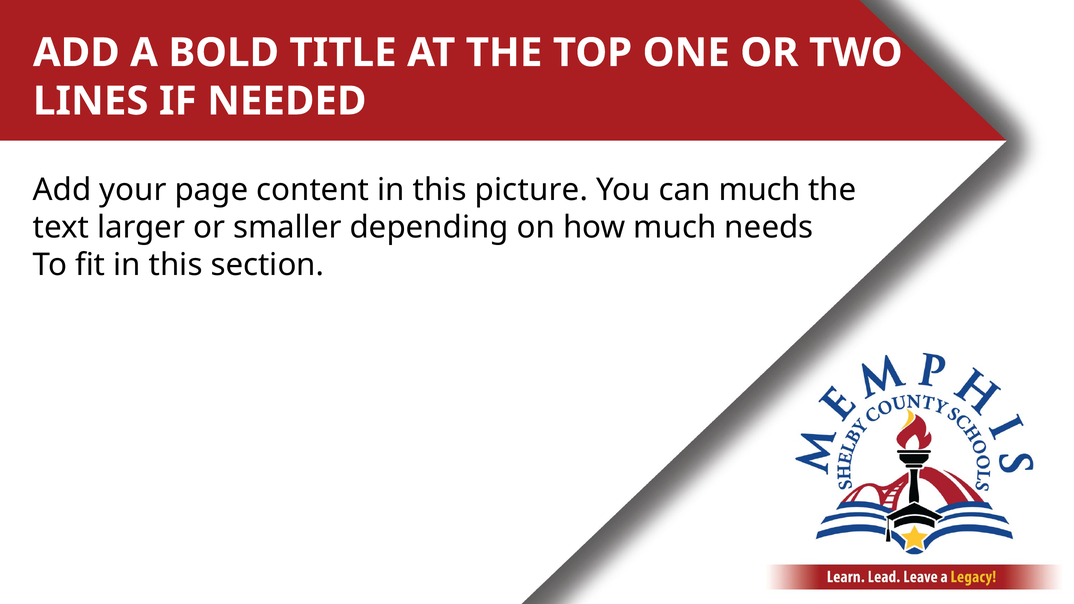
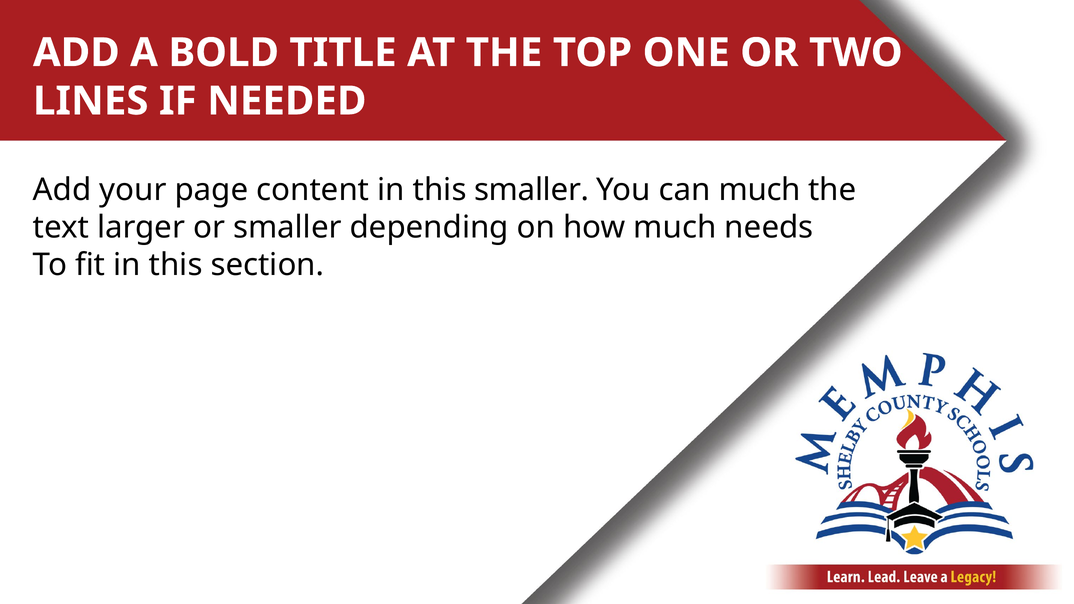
this picture: picture -> smaller
